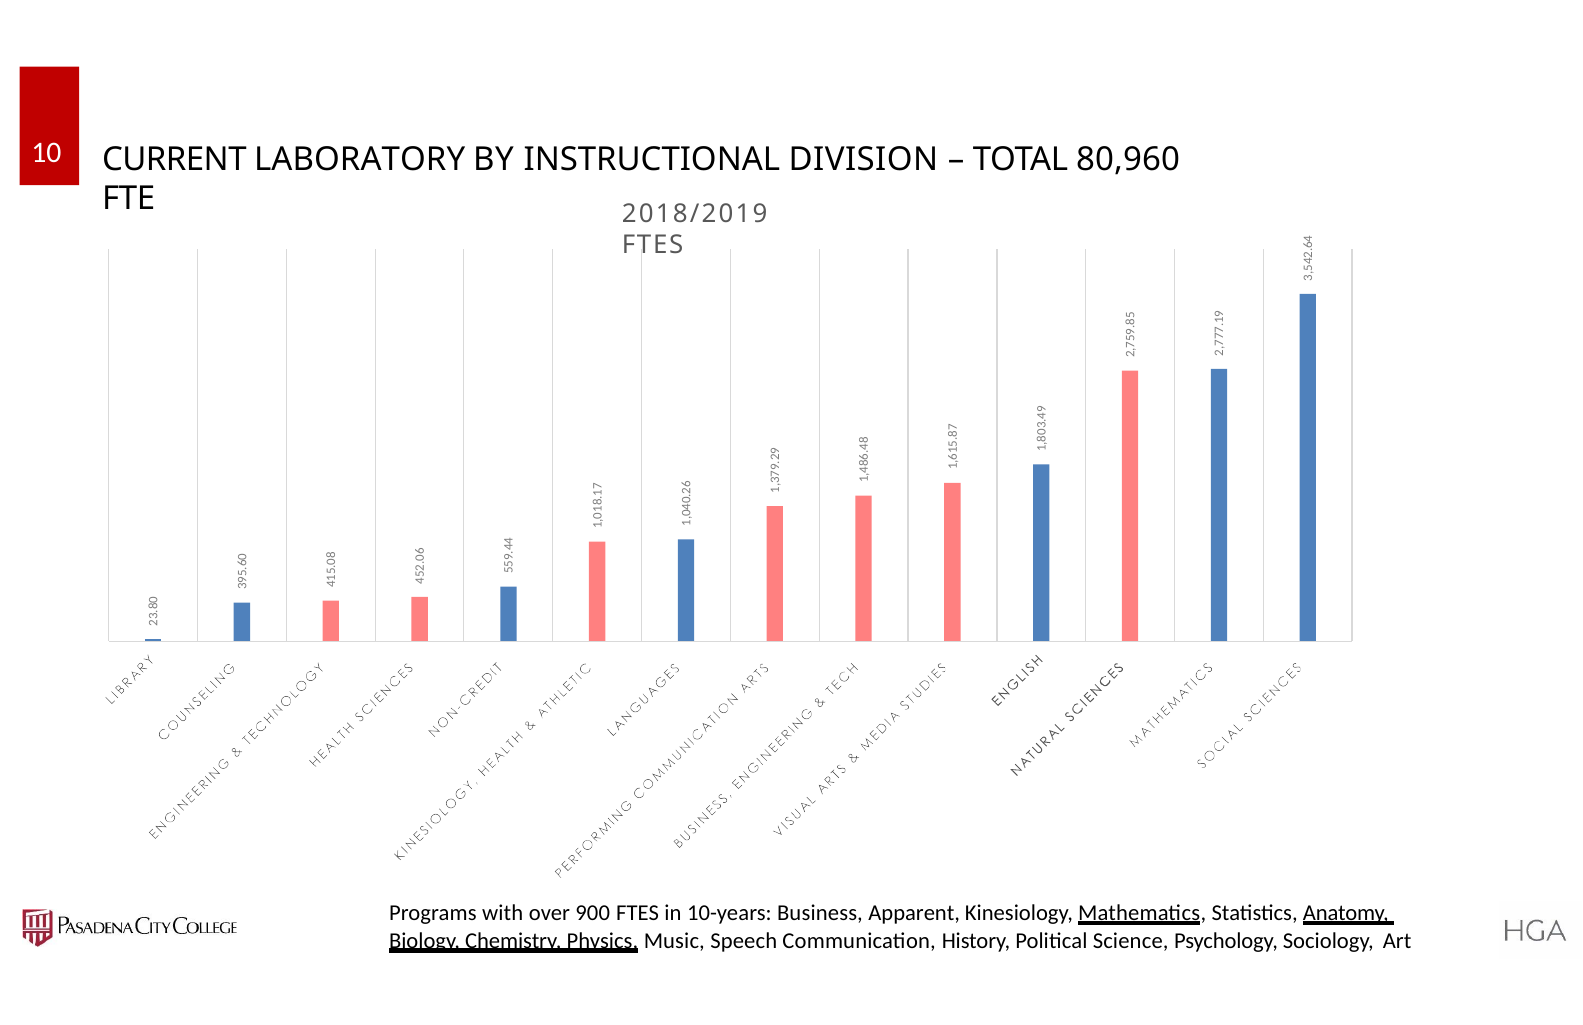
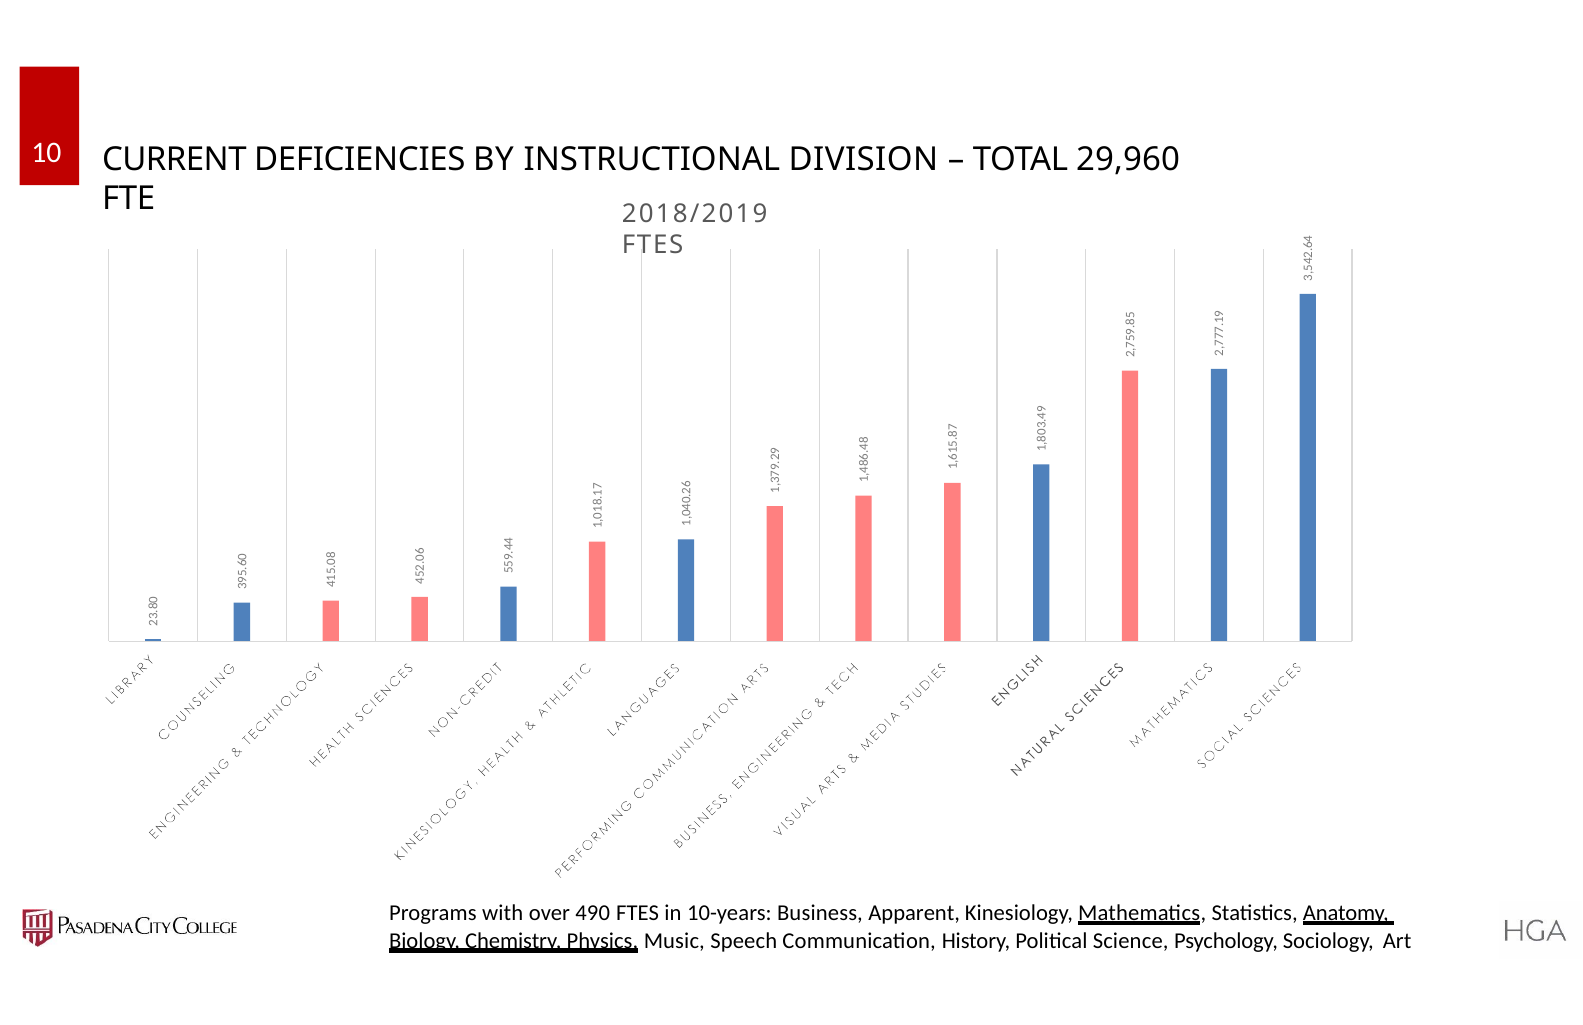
LABORATORY: LABORATORY -> DEFICIENCIES
80,960: 80,960 -> 29,960
900: 900 -> 490
